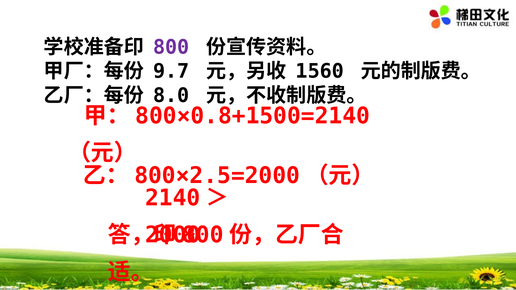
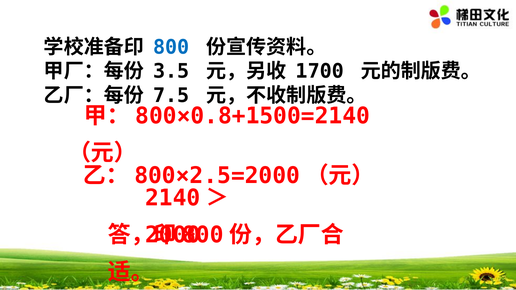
800 colour: purple -> blue
9.7: 9.7 -> 3.5
1560: 1560 -> 1700
8.0: 8.0 -> 7.5
